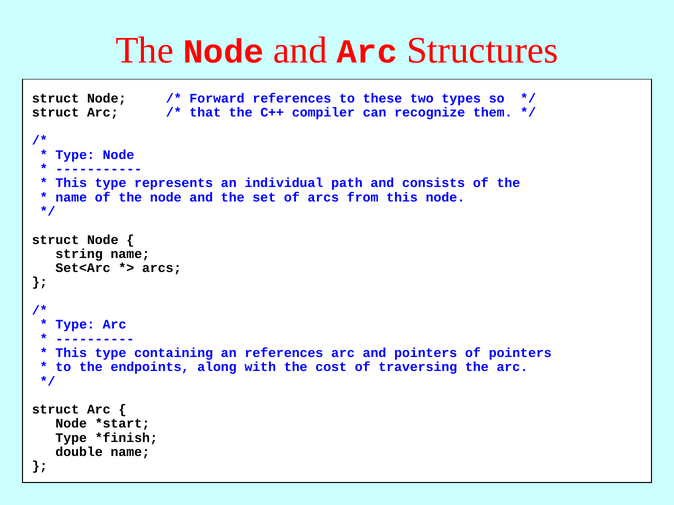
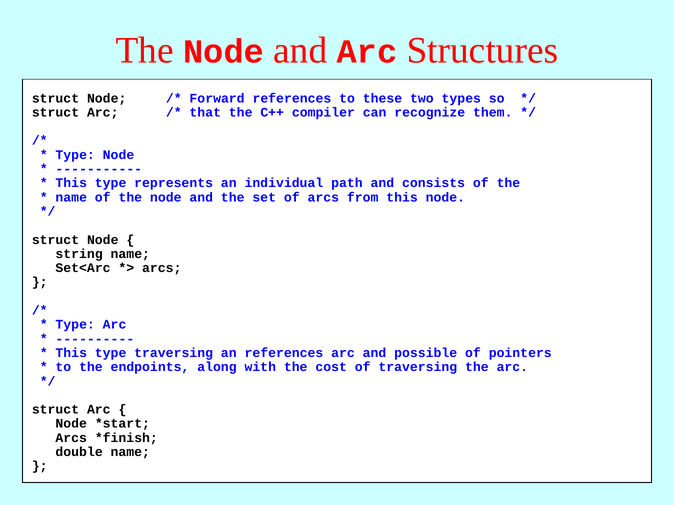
type containing: containing -> traversing
and pointers: pointers -> possible
Type at (71, 438): Type -> Arcs
